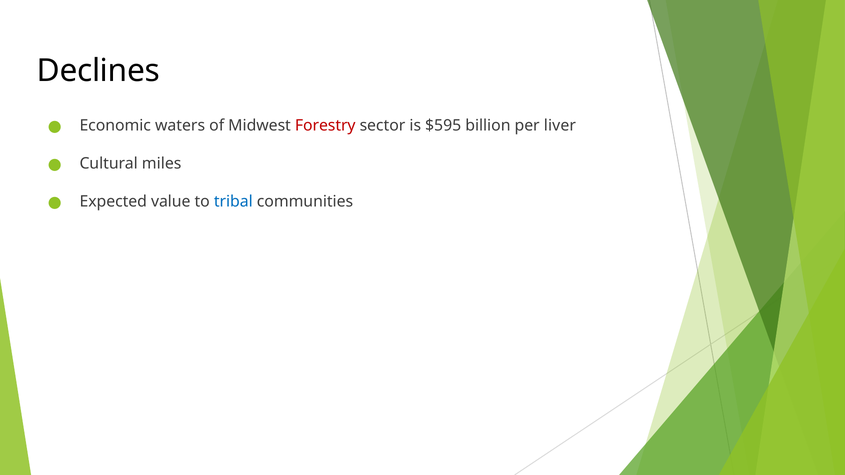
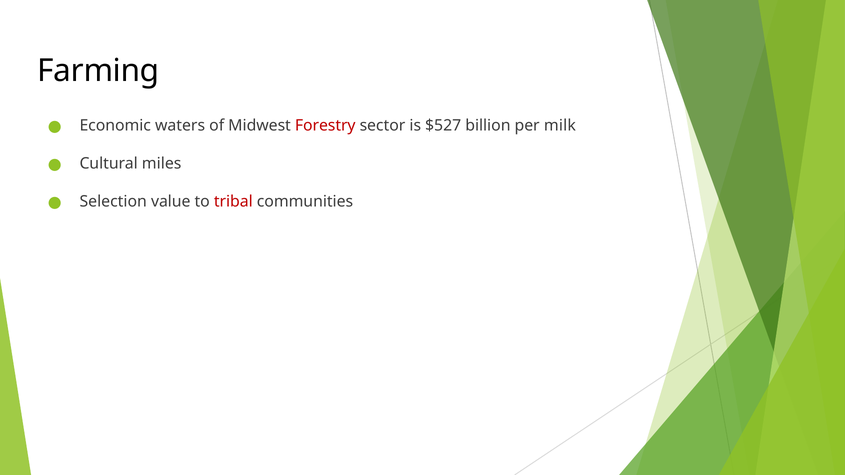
Declines: Declines -> Farming
$595: $595 -> $527
liver: liver -> milk
Expected: Expected -> Selection
tribal colour: blue -> red
